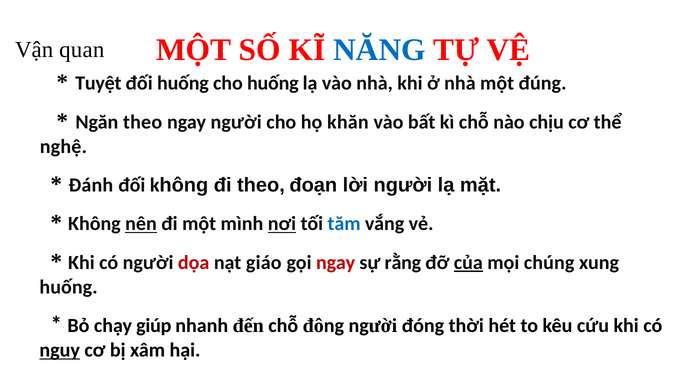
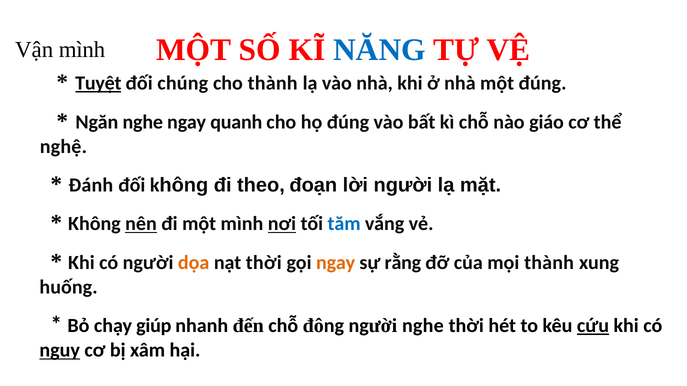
Vận quan: quan -> mình
Tuyệt underline: none -> present
đối huống: huống -> chúng
cho huống: huống -> thành
Ngăn theo: theo -> nghe
ngay người: người -> quanh
họ khăn: khăn -> đúng
chịu: chịu -> giáo
dọa colour: red -> orange
nạt giáo: giáo -> thời
ngay at (336, 263) colour: red -> orange
của underline: present -> none
mọi chúng: chúng -> thành
người đóng: đóng -> nghe
cứu underline: none -> present
